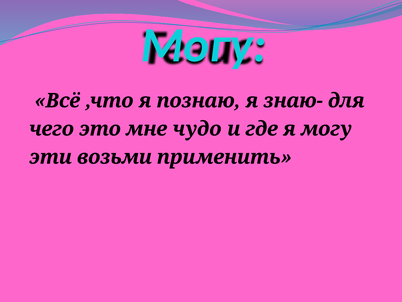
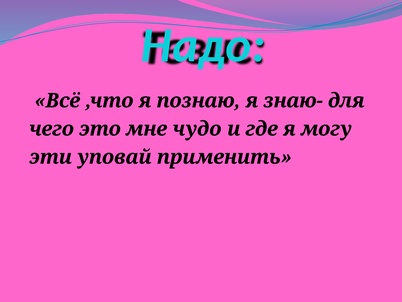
Могу at (203, 45): Могу -> Надо
возьми: возьми -> уповай
